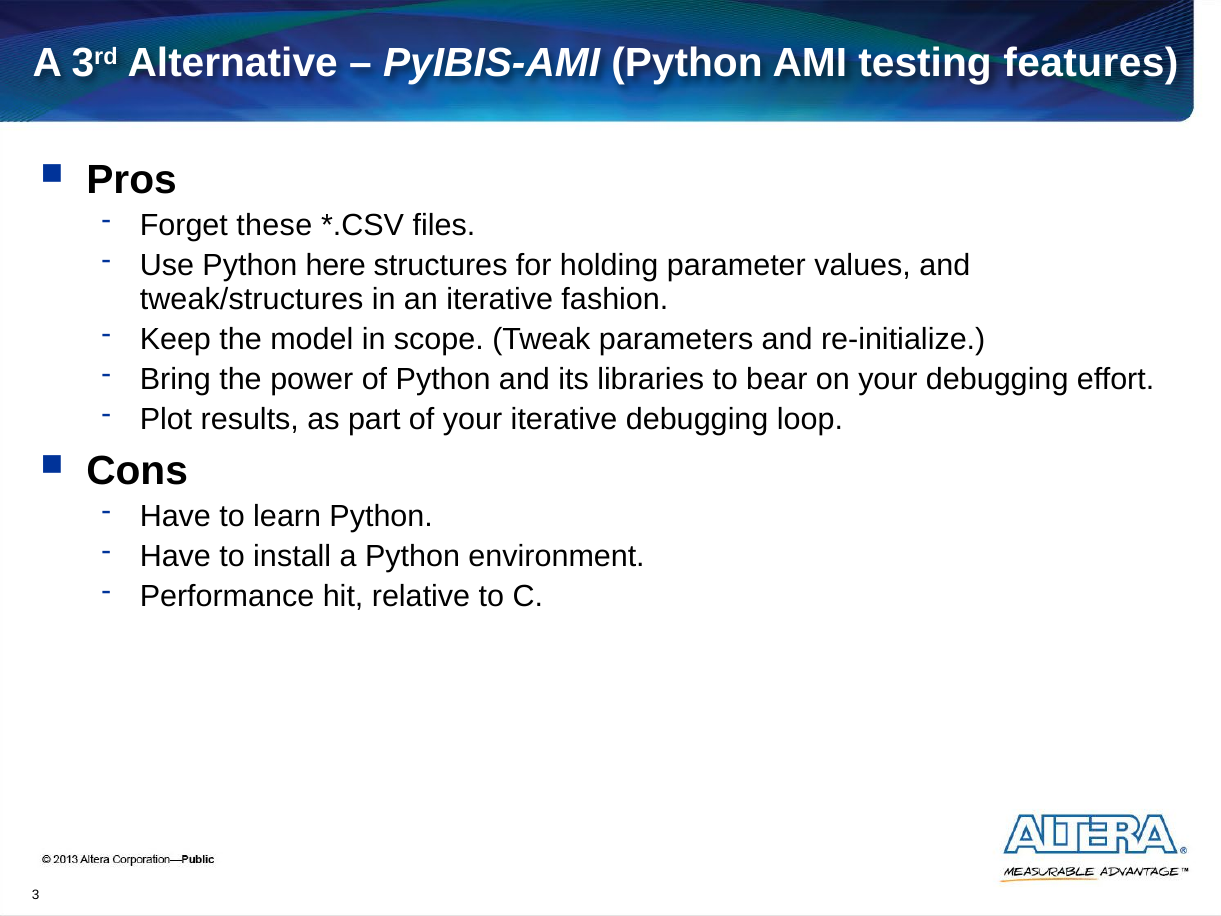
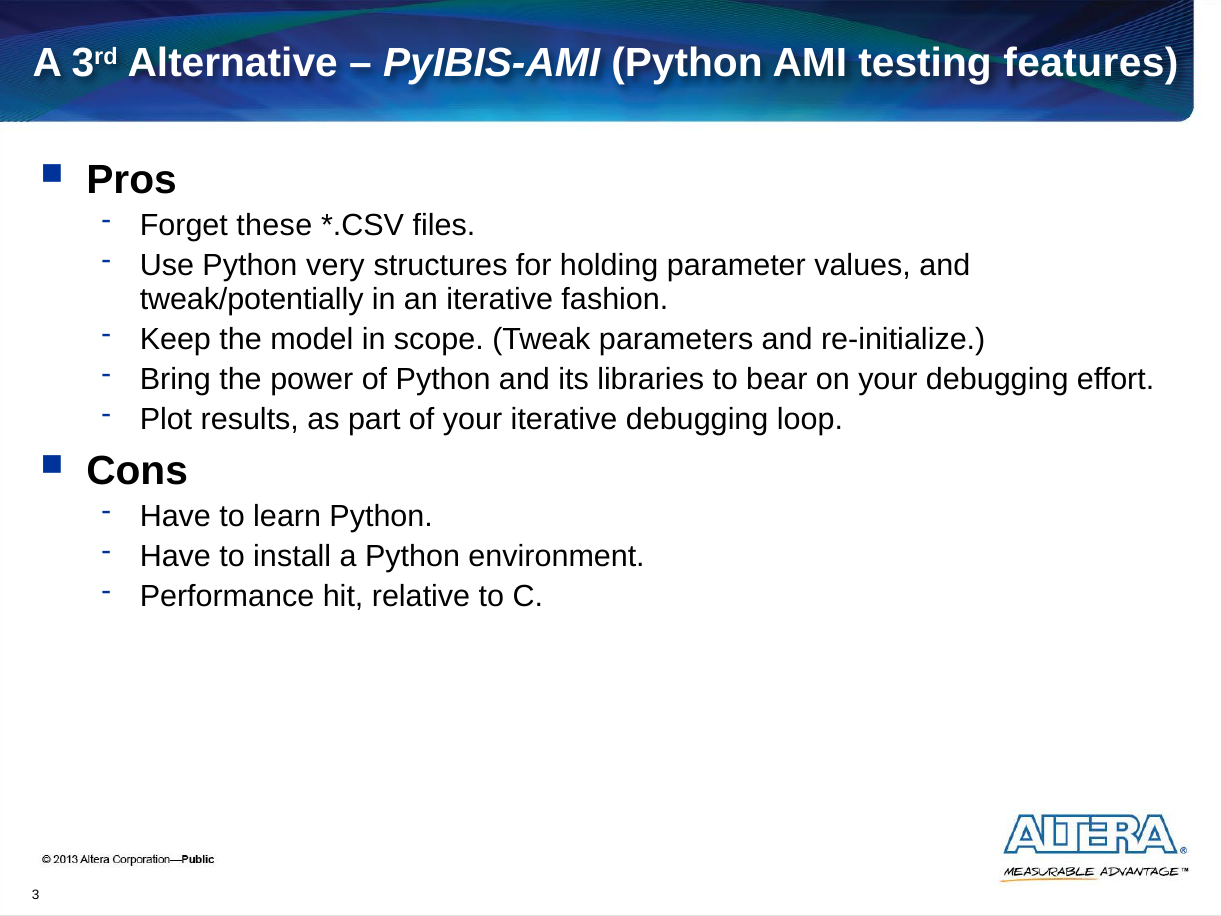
here: here -> very
tweak/structures: tweak/structures -> tweak/potentially
